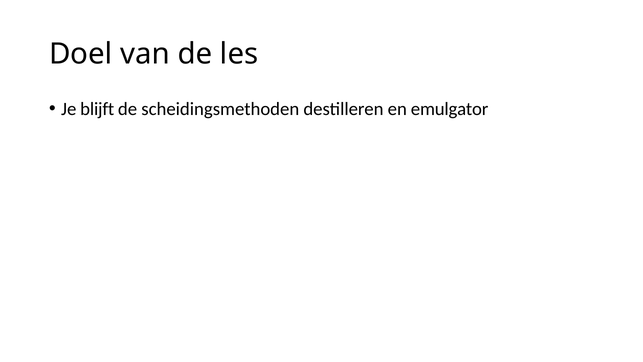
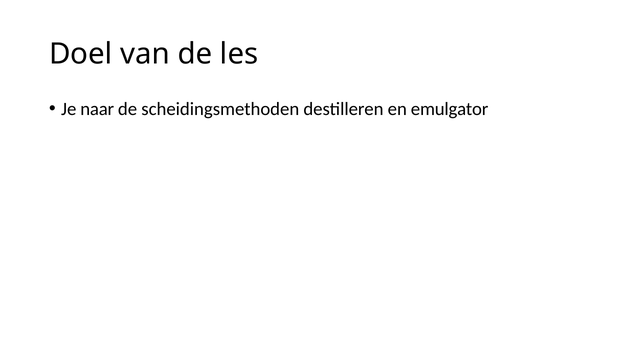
blijft: blijft -> naar
